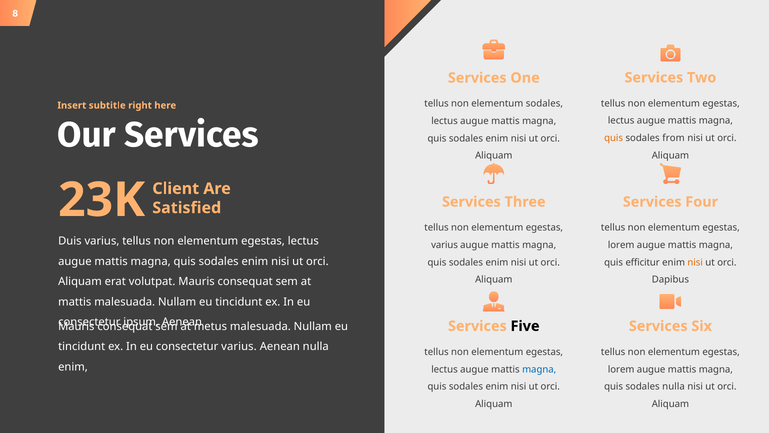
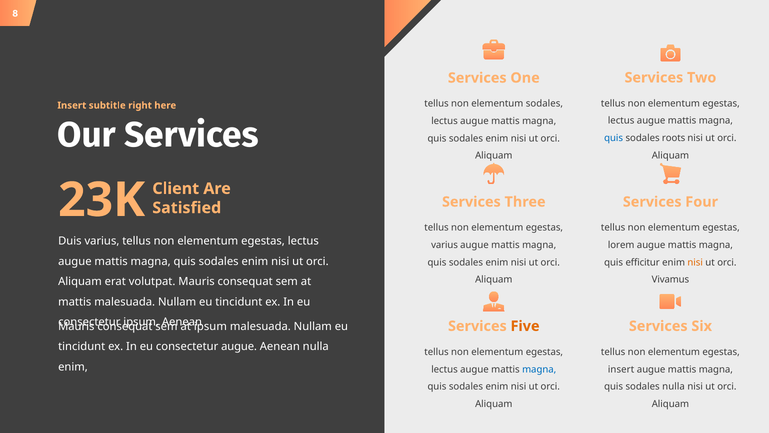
quis at (614, 138) colour: orange -> blue
from: from -> roots
Dapibus: Dapibus -> Vivamus
metus at (210, 326): metus -> ipsum
Five colour: black -> orange
consectetur varius: varius -> augue
lorem at (621, 369): lorem -> insert
